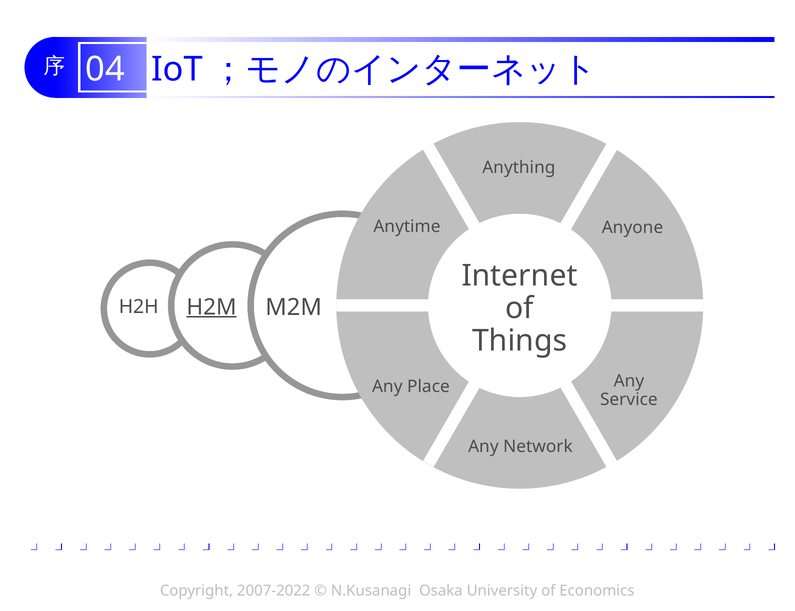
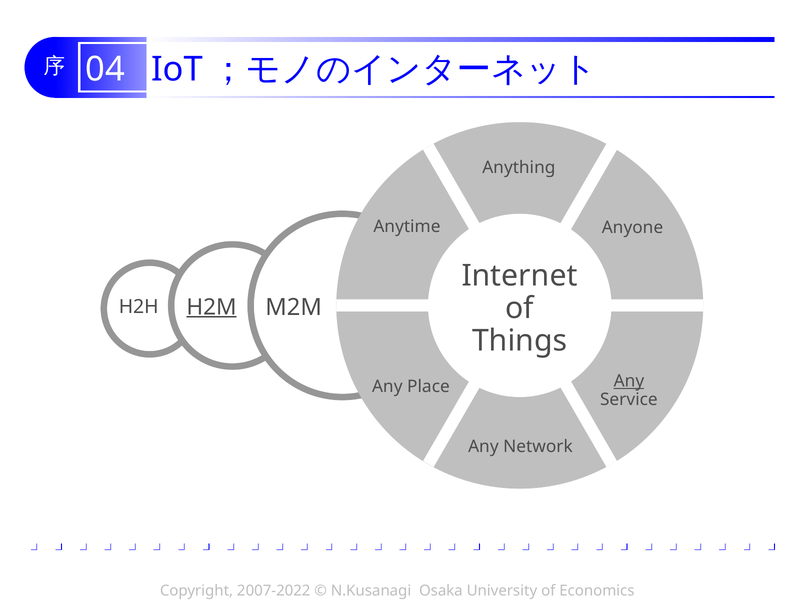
Any at (629, 381) underline: none -> present
